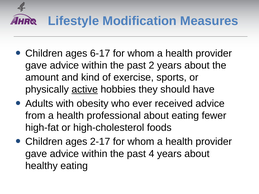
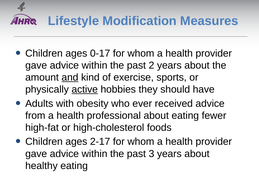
6-17: 6-17 -> 0-17
and underline: none -> present
4: 4 -> 3
